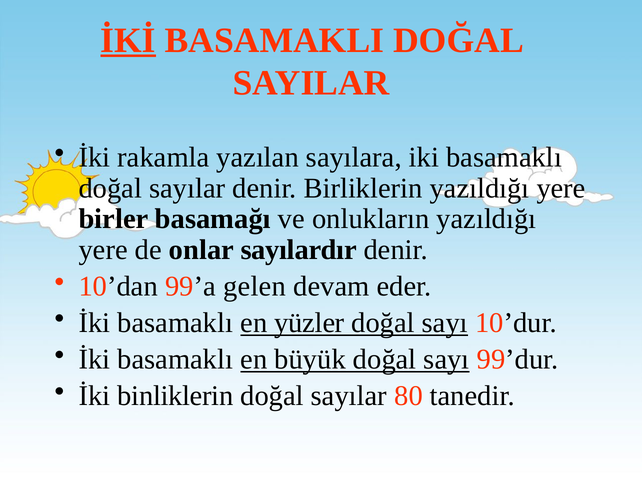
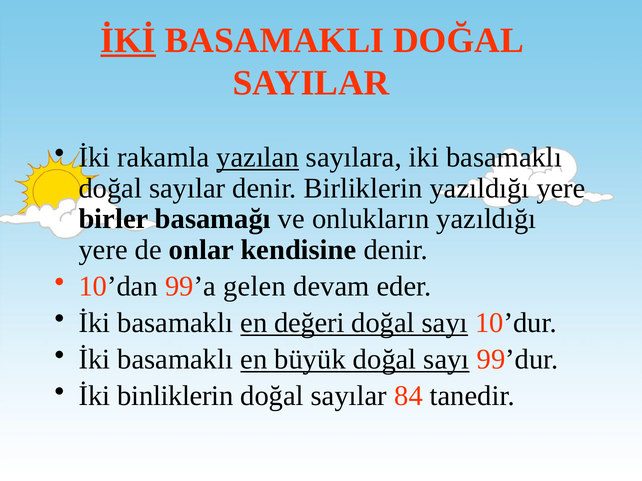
yazılan underline: none -> present
sayılardır: sayılardır -> kendisine
yüzler: yüzler -> değeri
80: 80 -> 84
